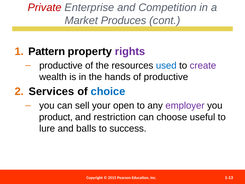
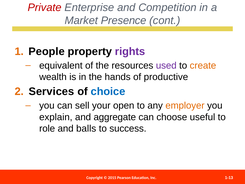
Produces: Produces -> Presence
Pattern: Pattern -> People
productive at (61, 65): productive -> equivalent
used colour: blue -> purple
create colour: purple -> orange
employer colour: purple -> orange
product: product -> explain
restriction: restriction -> aggregate
lure: lure -> role
